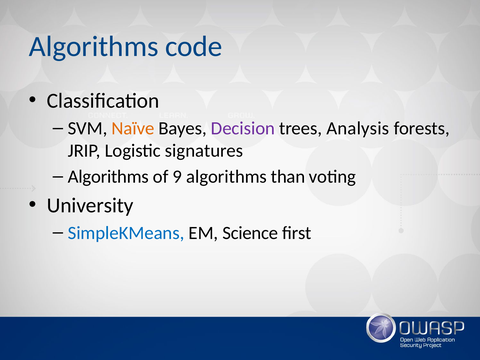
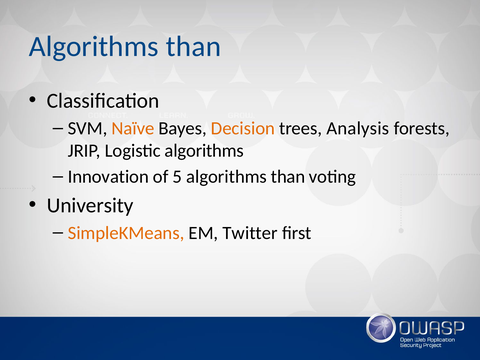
code at (194, 46): code -> than
Decision colour: purple -> orange
Logistic signatures: signatures -> algorithms
Algorithms at (108, 177): Algorithms -> Innovation
9: 9 -> 5
SimpleKMeans colour: blue -> orange
Science: Science -> Twitter
